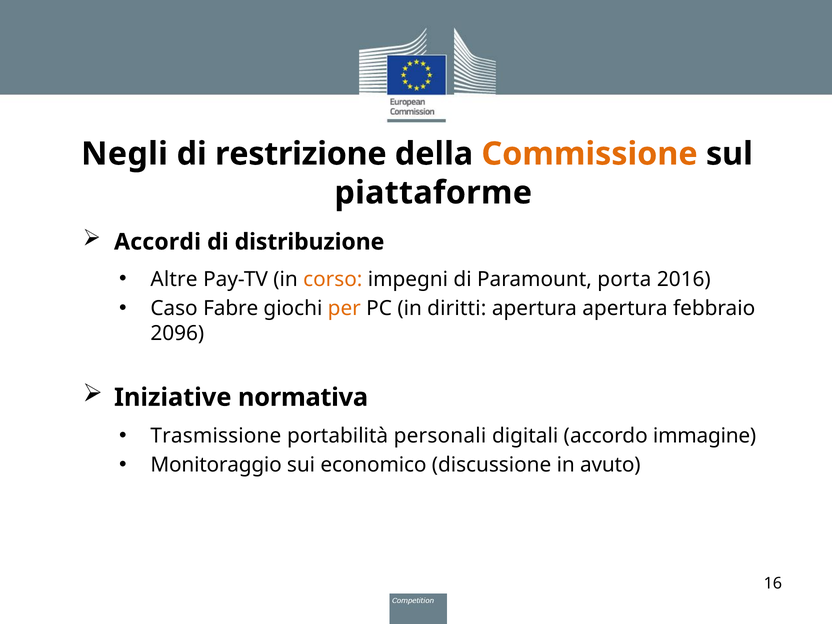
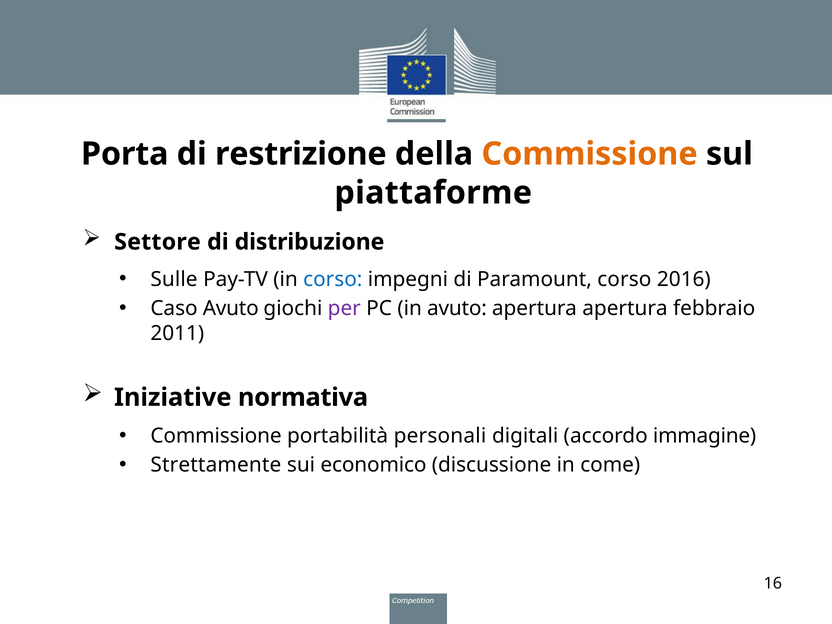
Negli: Negli -> Porta
Accordi: Accordi -> Settore
Altre: Altre -> Sulle
corso at (333, 279) colour: orange -> blue
Paramount porta: porta -> corso
Caso Fabre: Fabre -> Avuto
per colour: orange -> purple
in diritti: diritti -> avuto
2096: 2096 -> 2011
Trasmissione at (216, 436): Trasmissione -> Commissione
Monitoraggio: Monitoraggio -> Strettamente
avuto: avuto -> come
